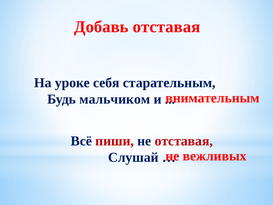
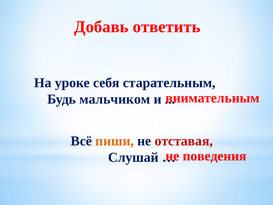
Добавь отставая: отставая -> ответить
пиши colour: red -> orange
вежливых: вежливых -> поведения
